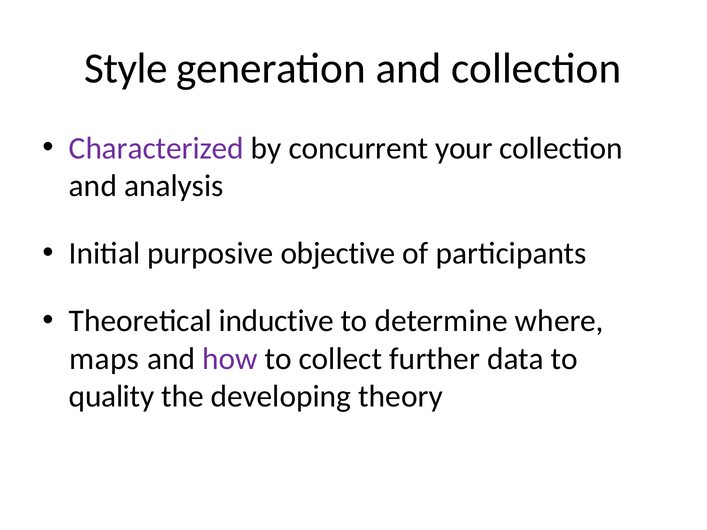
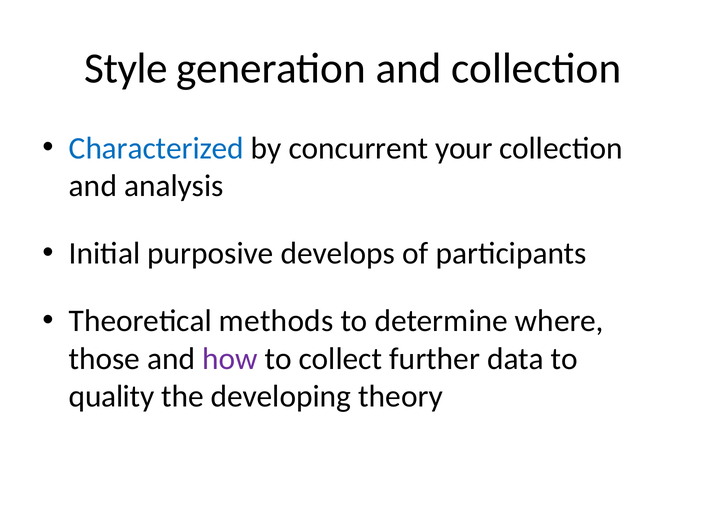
Characterized colour: purple -> blue
objective: objective -> develops
inductive: inductive -> methods
maps: maps -> those
